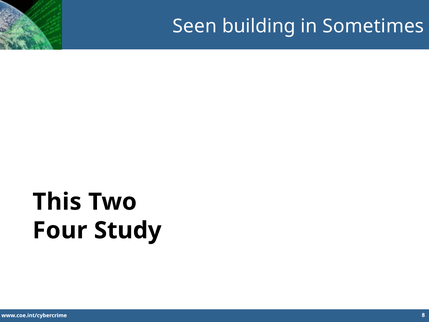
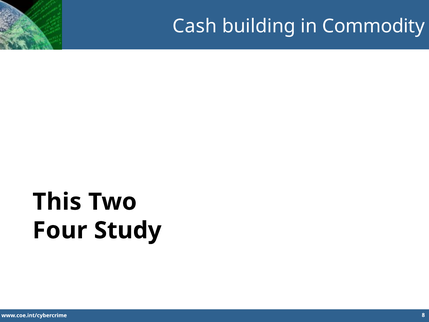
Seen: Seen -> Cash
Sometimes: Sometimes -> Commodity
